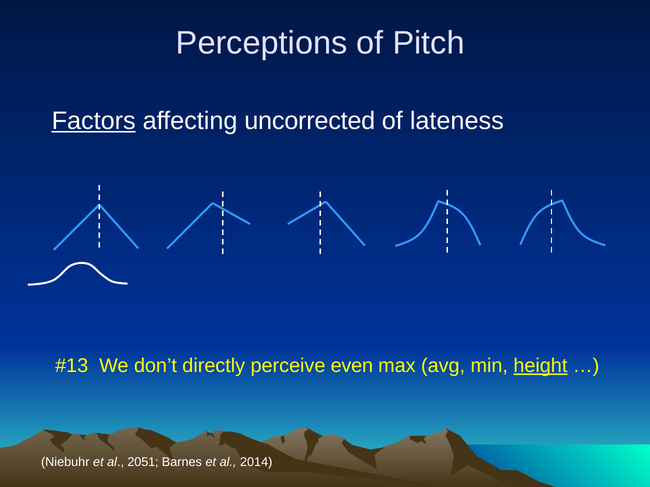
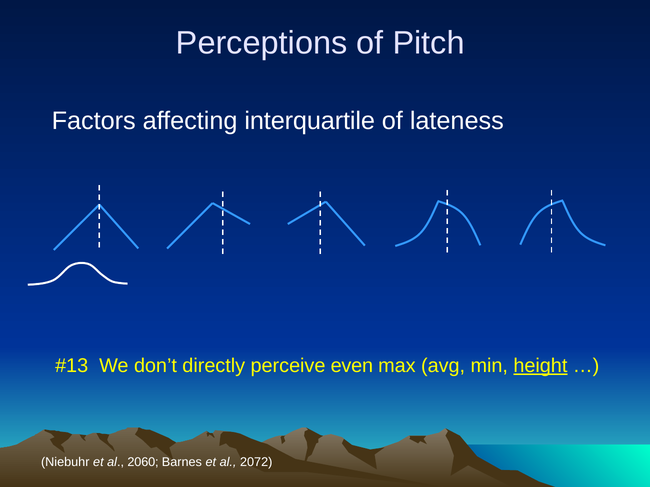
Factors underline: present -> none
uncorrected: uncorrected -> interquartile
2051: 2051 -> 2060
2014: 2014 -> 2072
